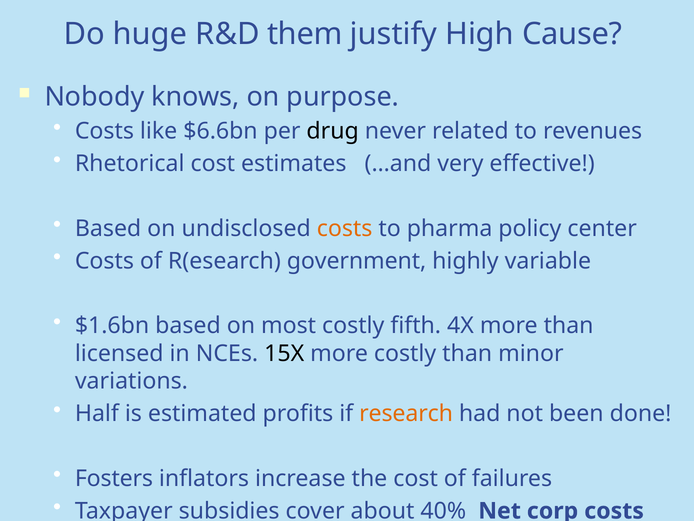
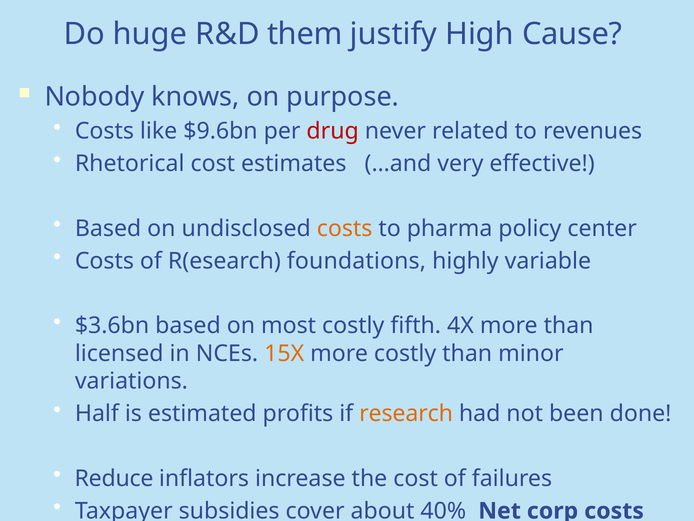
$6.6bn: $6.6bn -> $9.6bn
drug colour: black -> red
government: government -> foundations
$1.6bn: $1.6bn -> $3.6bn
15X colour: black -> orange
Fosters: Fosters -> Reduce
